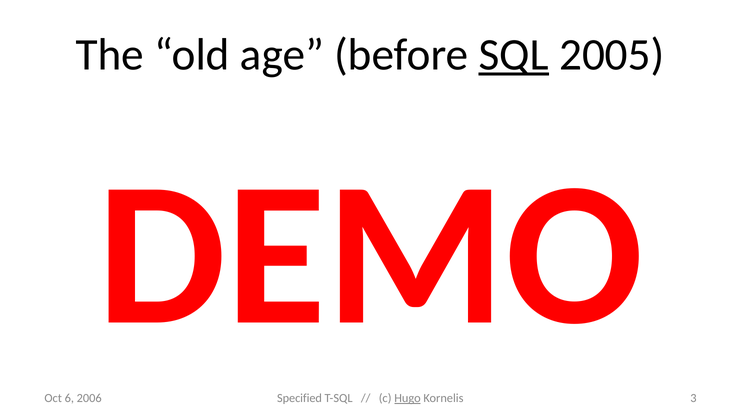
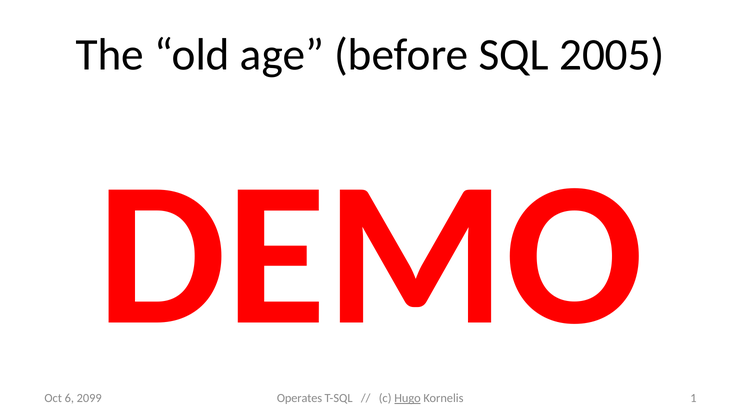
SQL underline: present -> none
Specified: Specified -> Operates
3: 3 -> 1
2006: 2006 -> 2099
